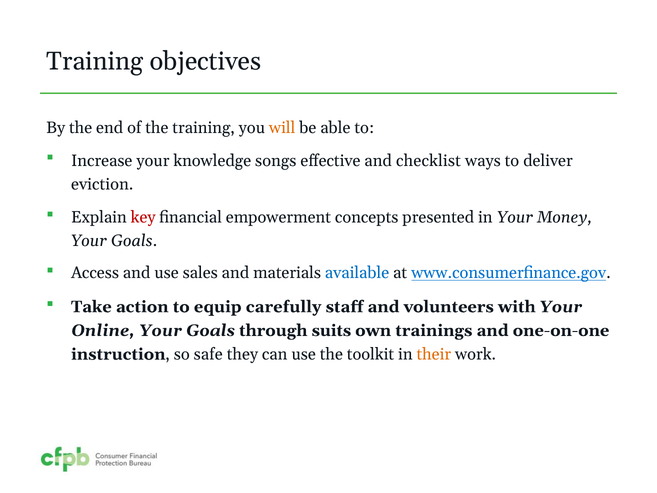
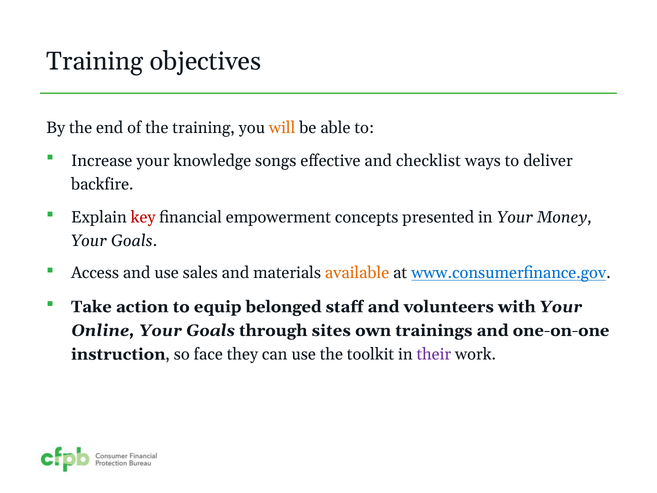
eviction: eviction -> backfire
available colour: blue -> orange
carefully: carefully -> belonged
suits: suits -> sites
safe: safe -> face
their colour: orange -> purple
